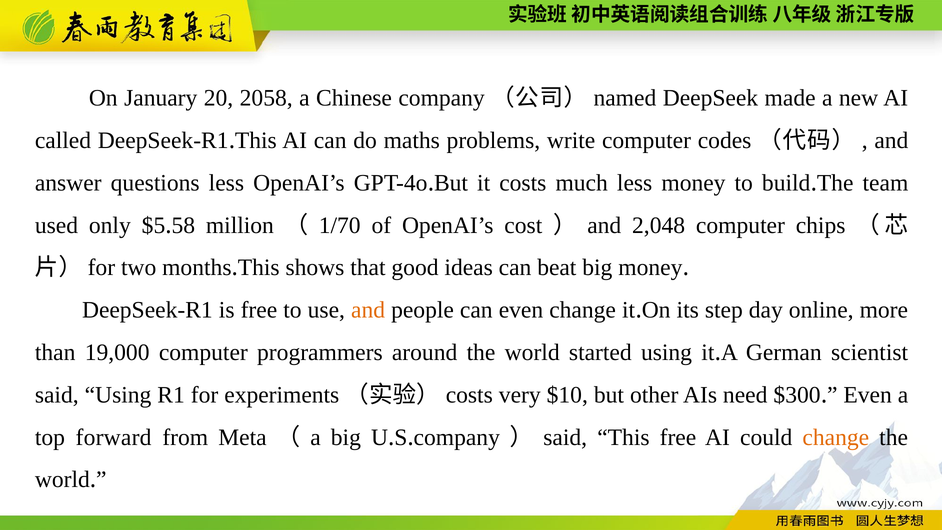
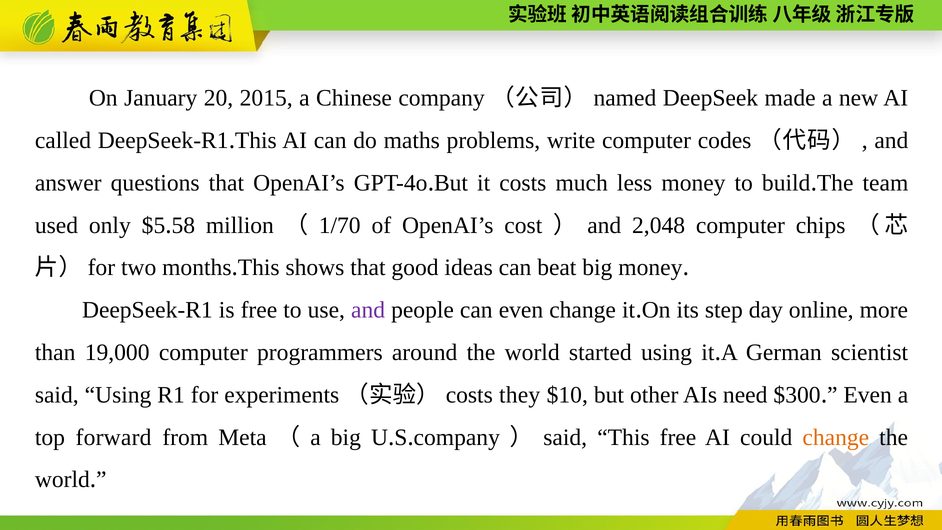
2058: 2058 -> 2015
questions less: less -> that
and at (368, 310) colour: orange -> purple
very: very -> they
